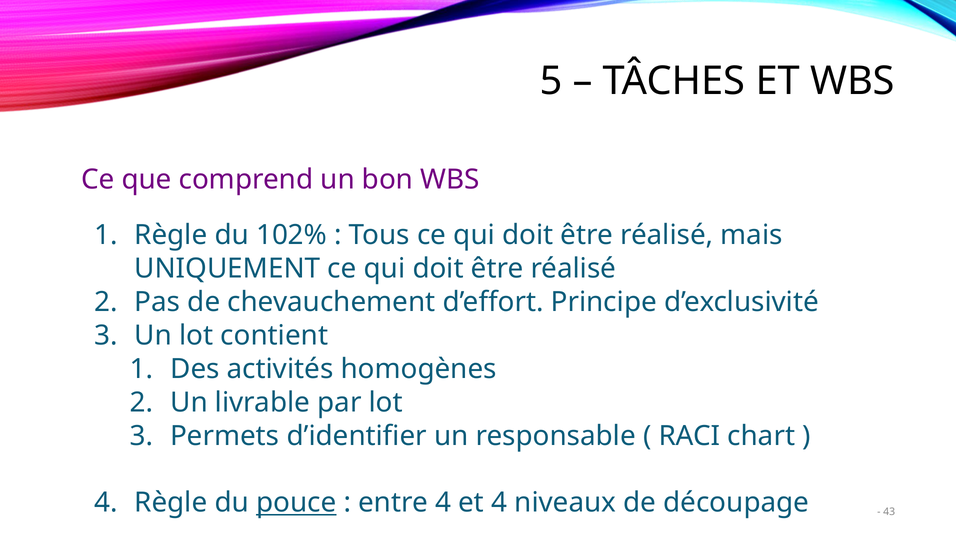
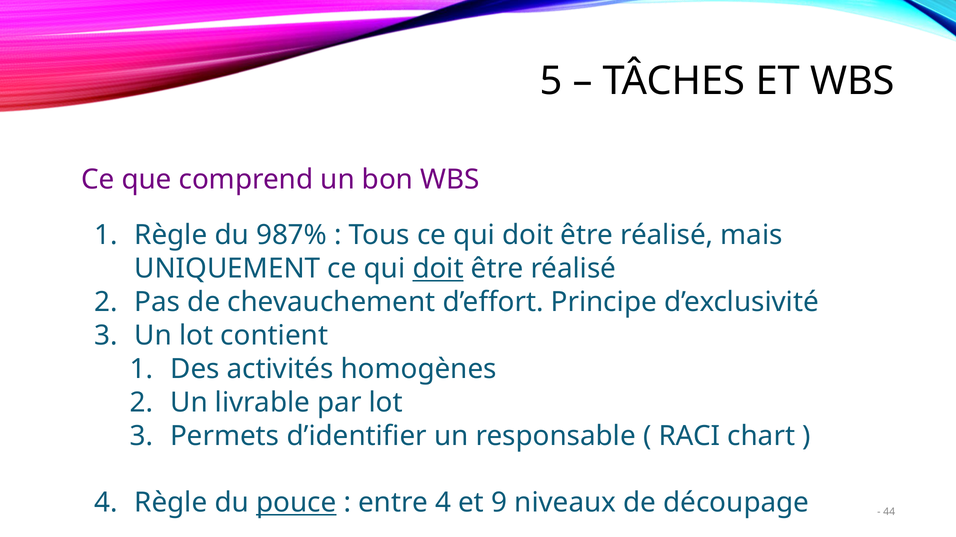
102%: 102% -> 987%
doit at (438, 269) underline: none -> present
et 4: 4 -> 9
43: 43 -> 44
